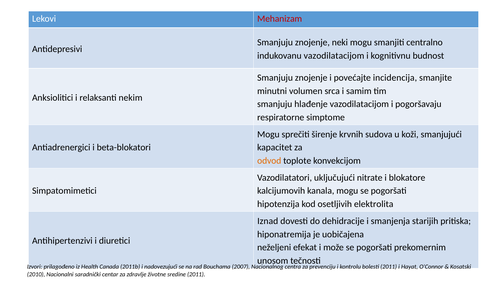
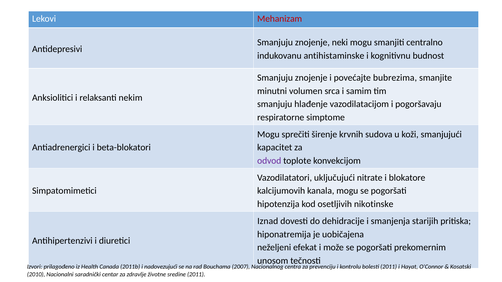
indukovanu vazodilatacijom: vazodilatacijom -> antihistaminske
incidencija: incidencija -> bubrezima
odvod colour: orange -> purple
elektrolita: elektrolita -> nikotinske
